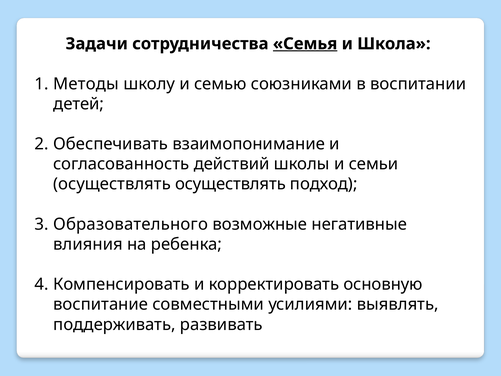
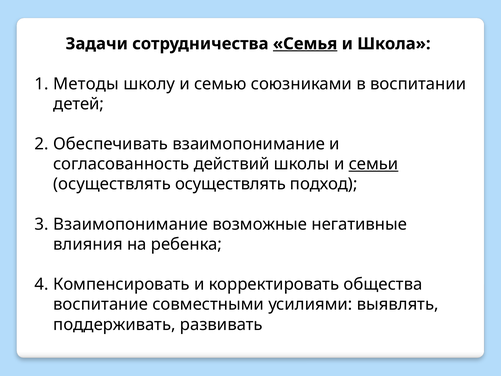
семьи underline: none -> present
Образовательного at (131, 224): Образовательного -> Взаимопонимание
основную: основную -> общества
